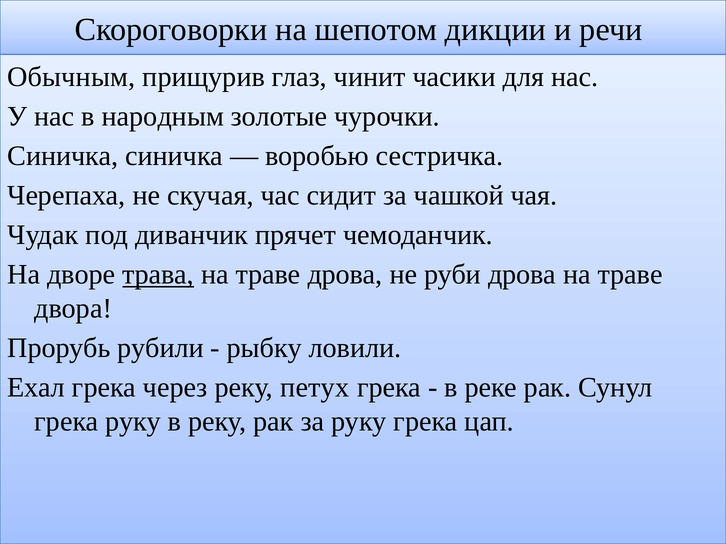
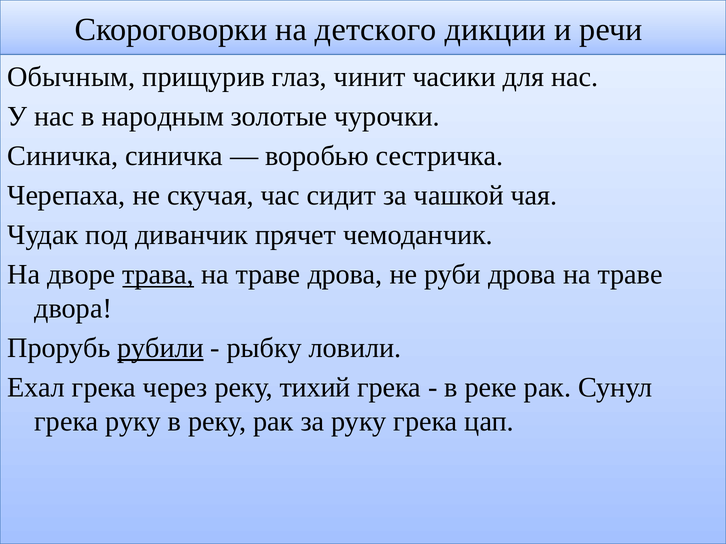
шепотом: шепотом -> детского
рубили underline: none -> present
петух: петух -> тихий
